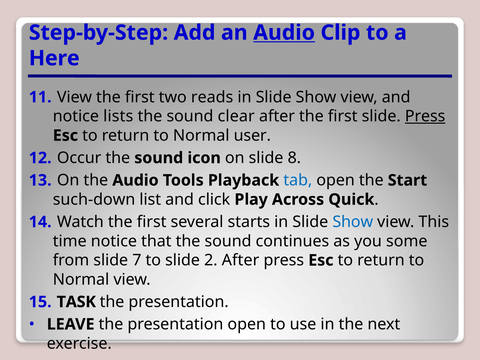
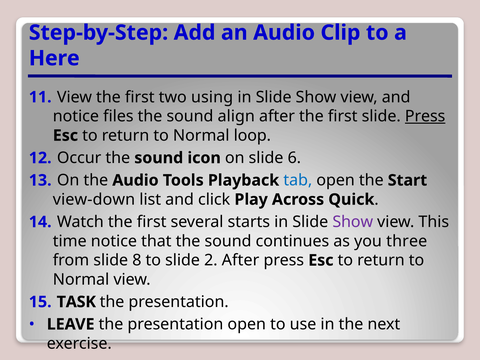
Audio at (284, 33) underline: present -> none
reads: reads -> using
lists: lists -> files
clear: clear -> align
user: user -> loop
8: 8 -> 6
such-down: such-down -> view-down
Show at (353, 222) colour: blue -> purple
some: some -> three
7: 7 -> 8
